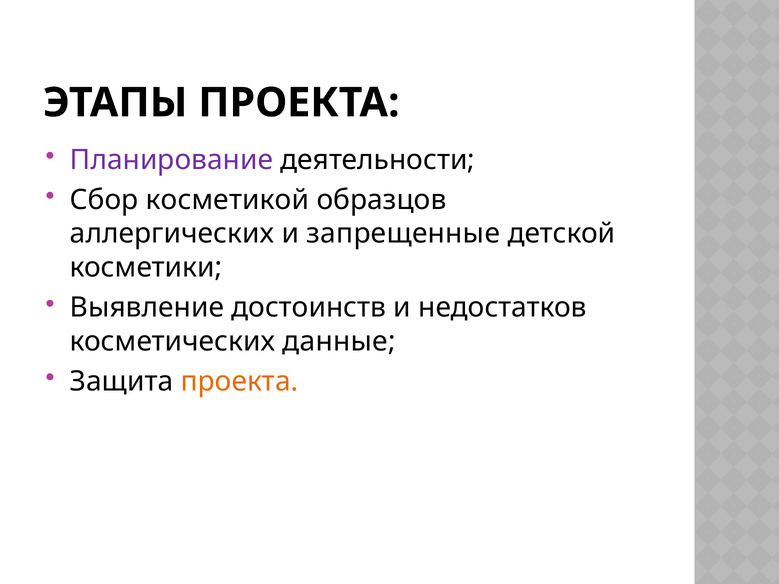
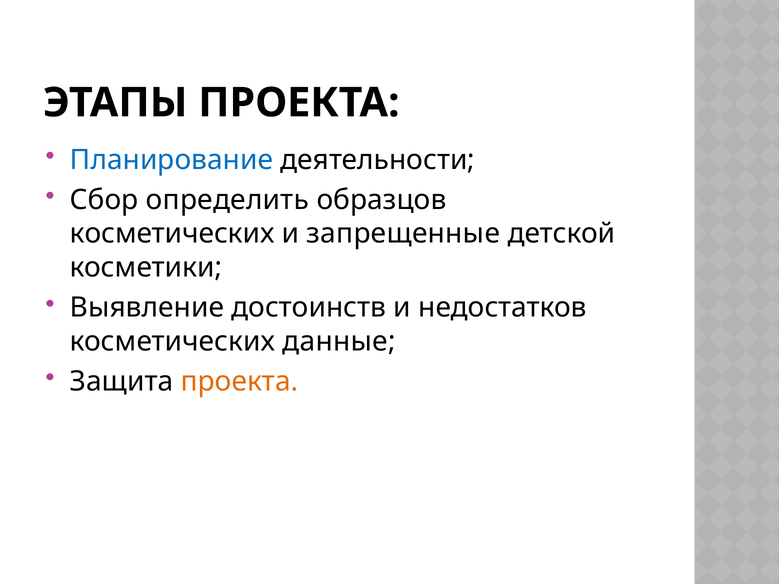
Планирование colour: purple -> blue
косметикой: косметикой -> определить
аллергических at (172, 234): аллергических -> косметических
